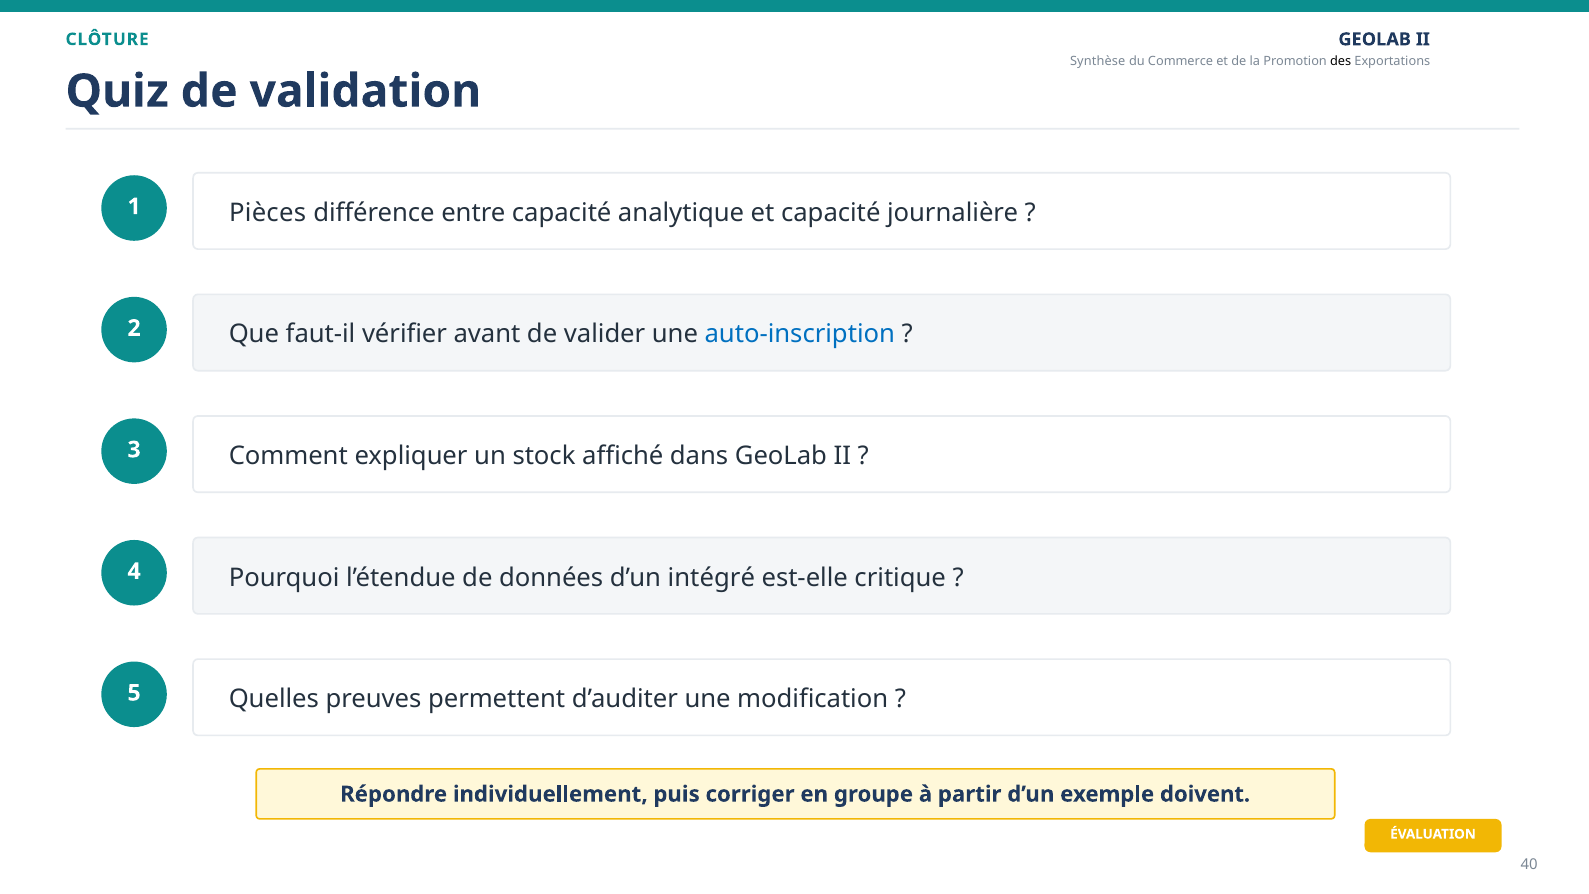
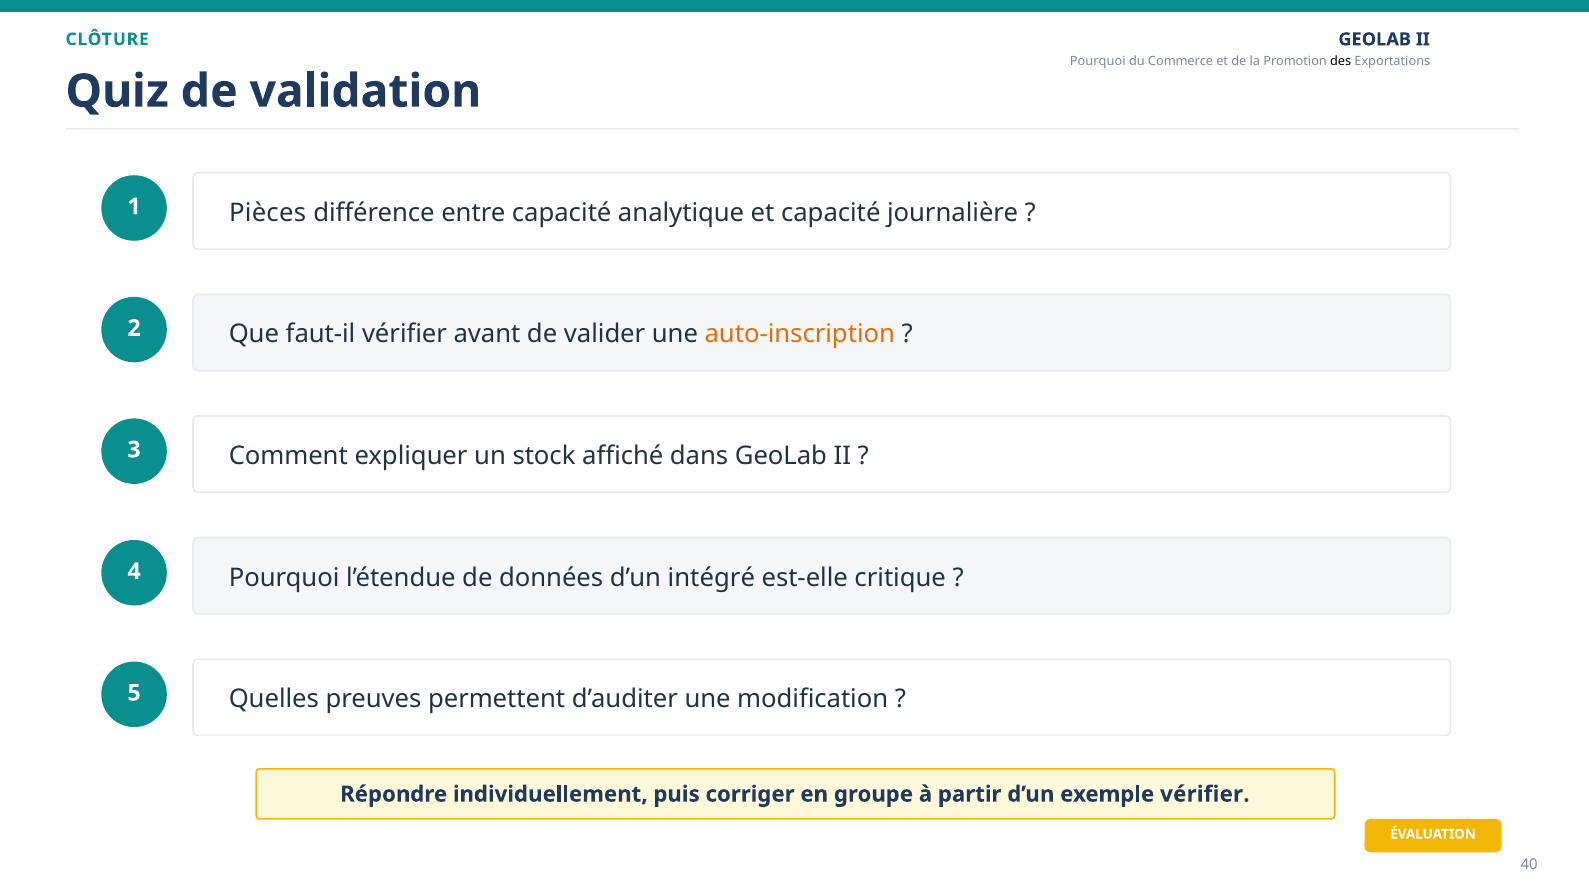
Synthèse at (1098, 62): Synthèse -> Pourquoi
auto-inscription colour: blue -> orange
exemple doivent: doivent -> vérifier
